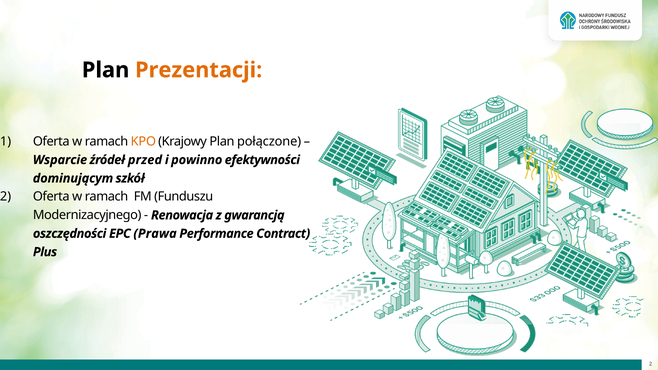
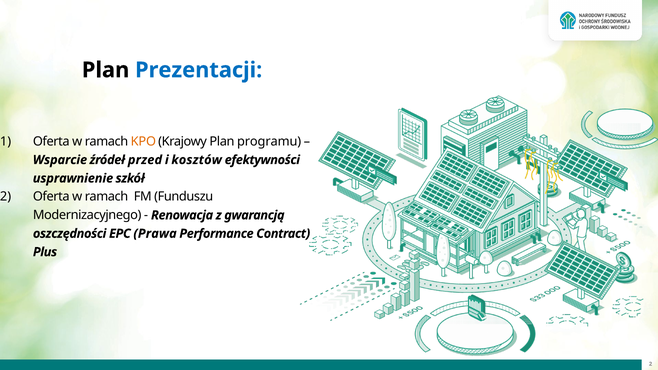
Prezentacji colour: orange -> blue
połączone: połączone -> programu
powinno: powinno -> kosztów
dominującym: dominującym -> usprawnienie
